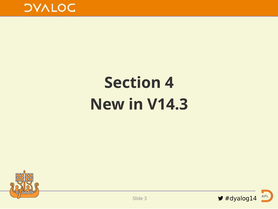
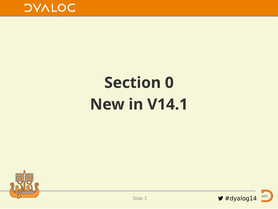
4: 4 -> 0
V14.3: V14.3 -> V14.1
